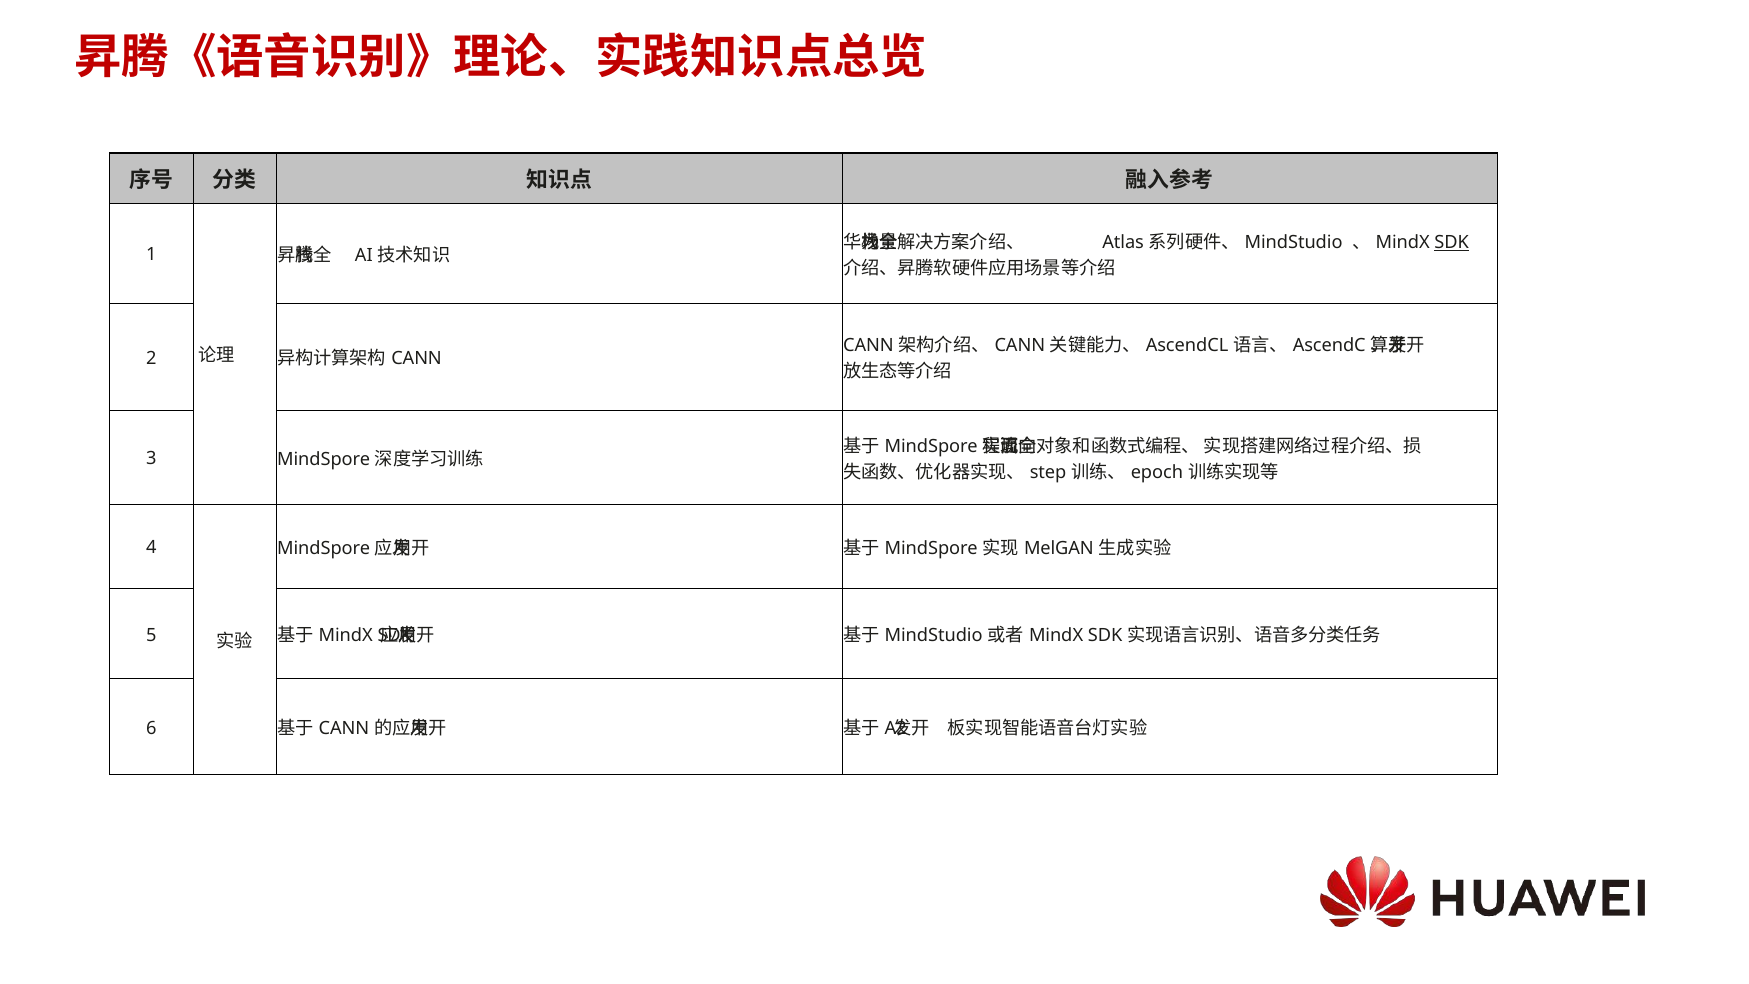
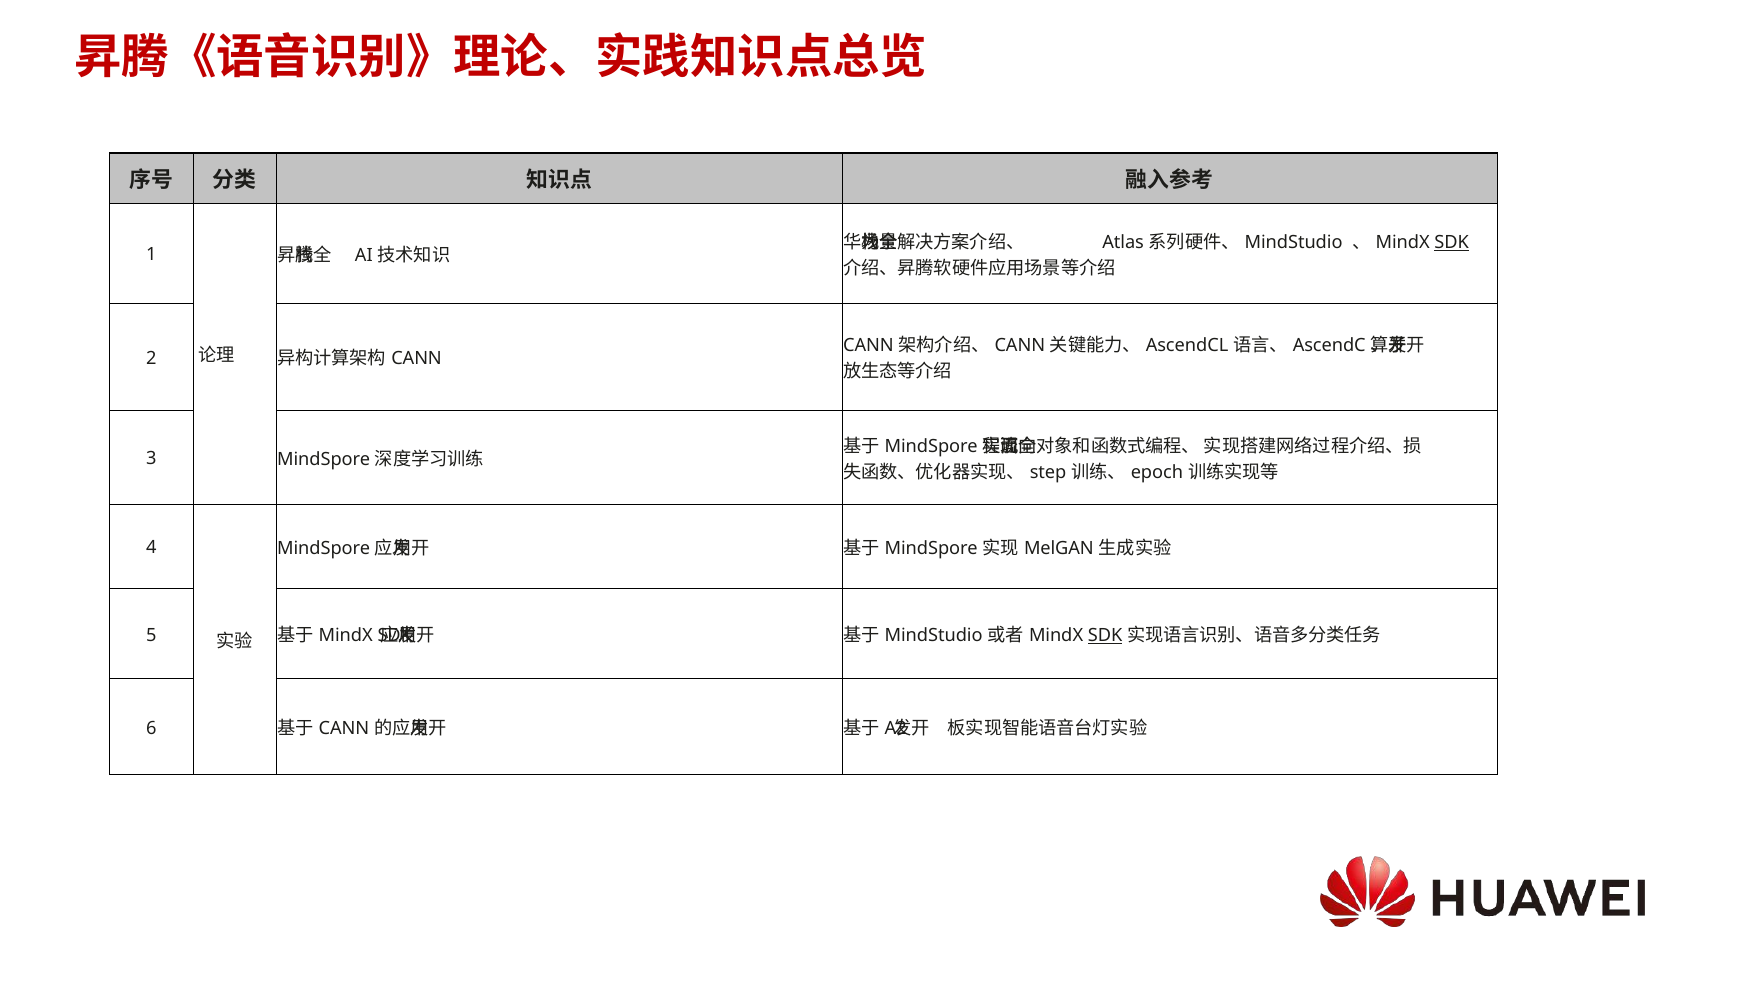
SDK at (1105, 635) underline: none -> present
